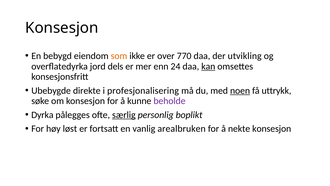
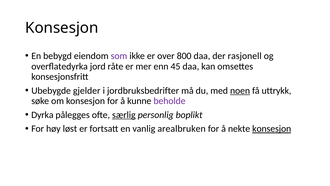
som colour: orange -> purple
770: 770 -> 800
utvikling: utvikling -> rasjonell
dels: dels -> råte
24: 24 -> 45
kan underline: present -> none
direkte: direkte -> gjelder
profesjonalisering: profesjonalisering -> jordbruksbedrifter
konsesjon at (272, 128) underline: none -> present
